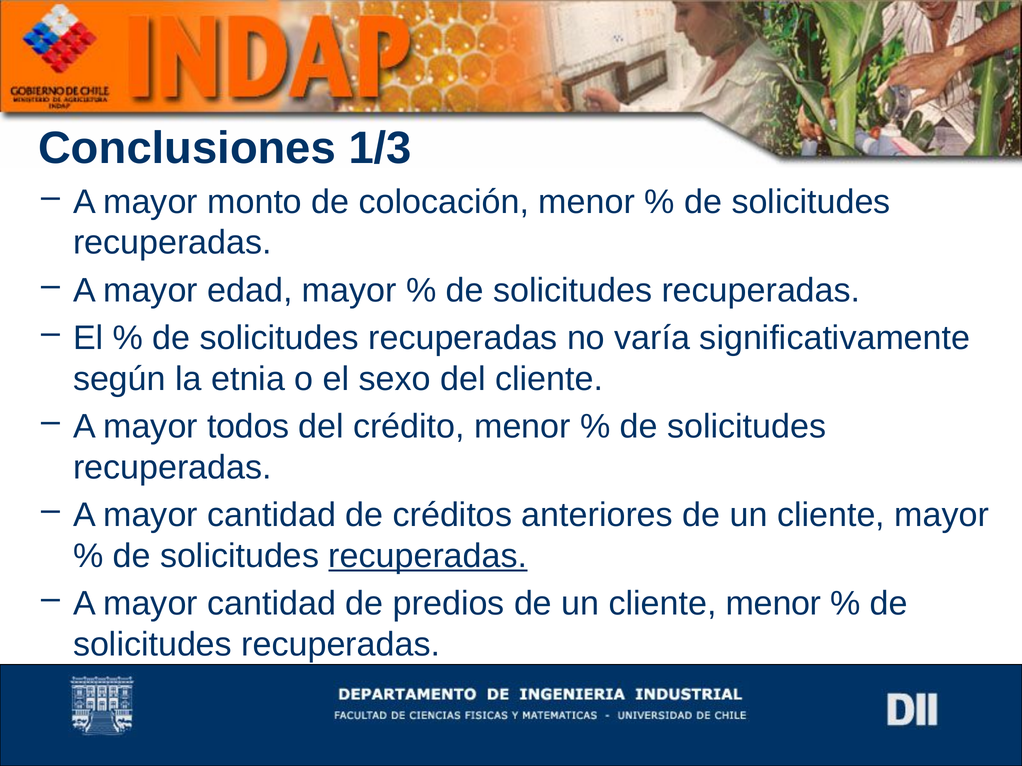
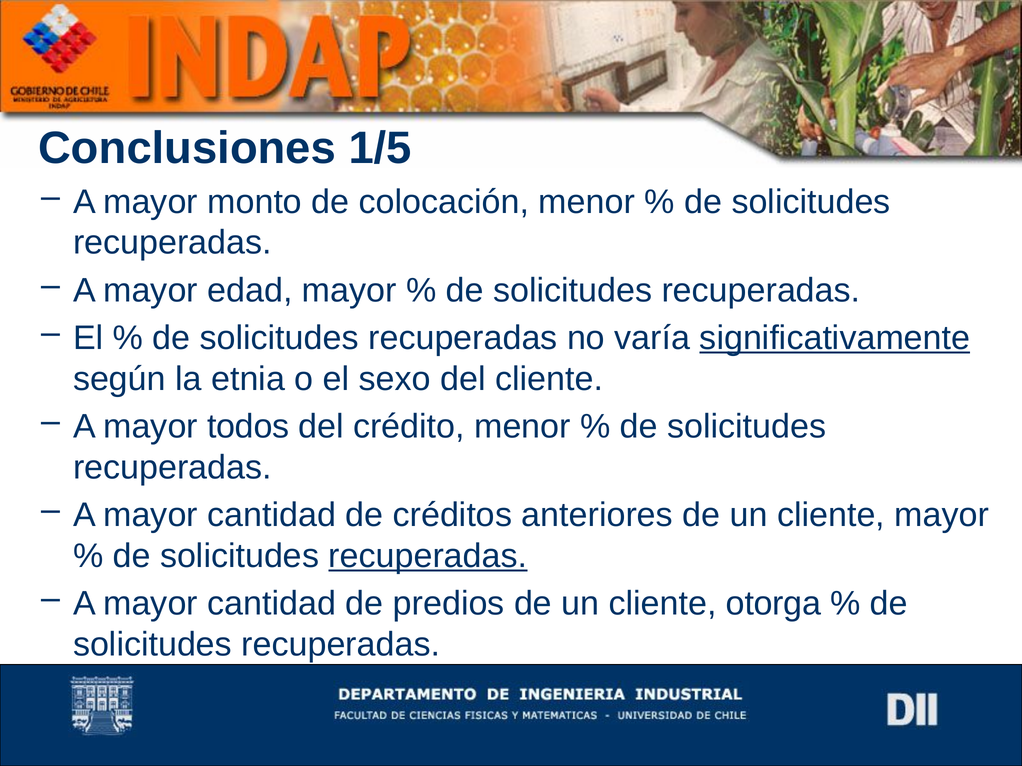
1/3: 1/3 -> 1/5
significativamente underline: none -> present
cliente menor: menor -> otorga
